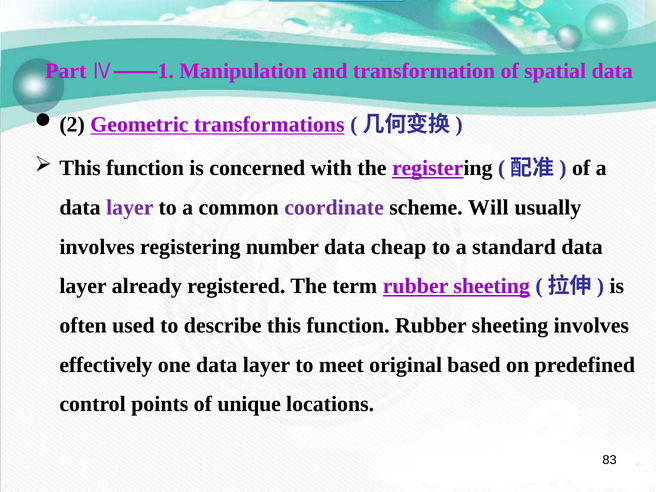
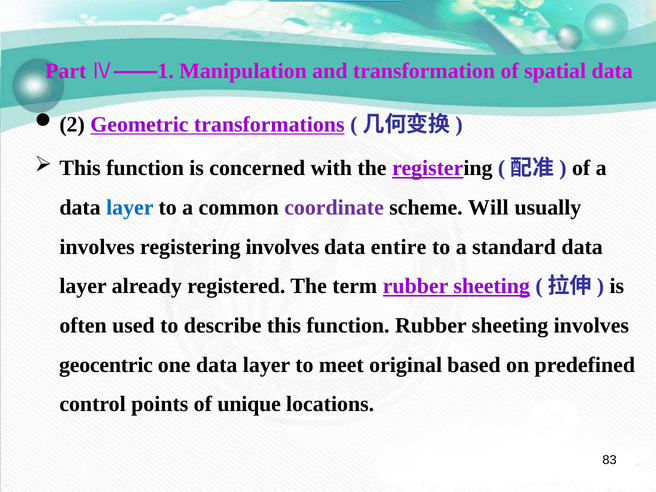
layer at (130, 207) colour: purple -> blue
registering number: number -> involves
cheap: cheap -> entire
effectively: effectively -> geocentric
